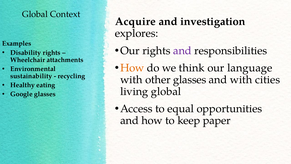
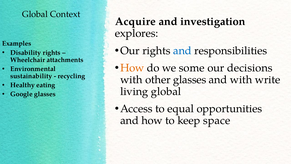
and at (182, 51) colour: purple -> blue
think: think -> some
language: language -> decisions
cities: cities -> write
paper: paper -> space
